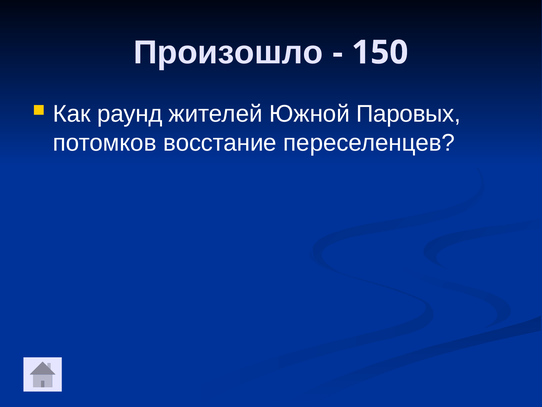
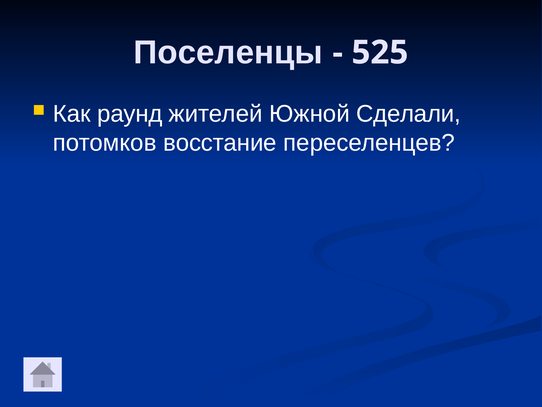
Произошло: Произошло -> Поселенцы
150: 150 -> 525
Паровых: Паровых -> Сделали
